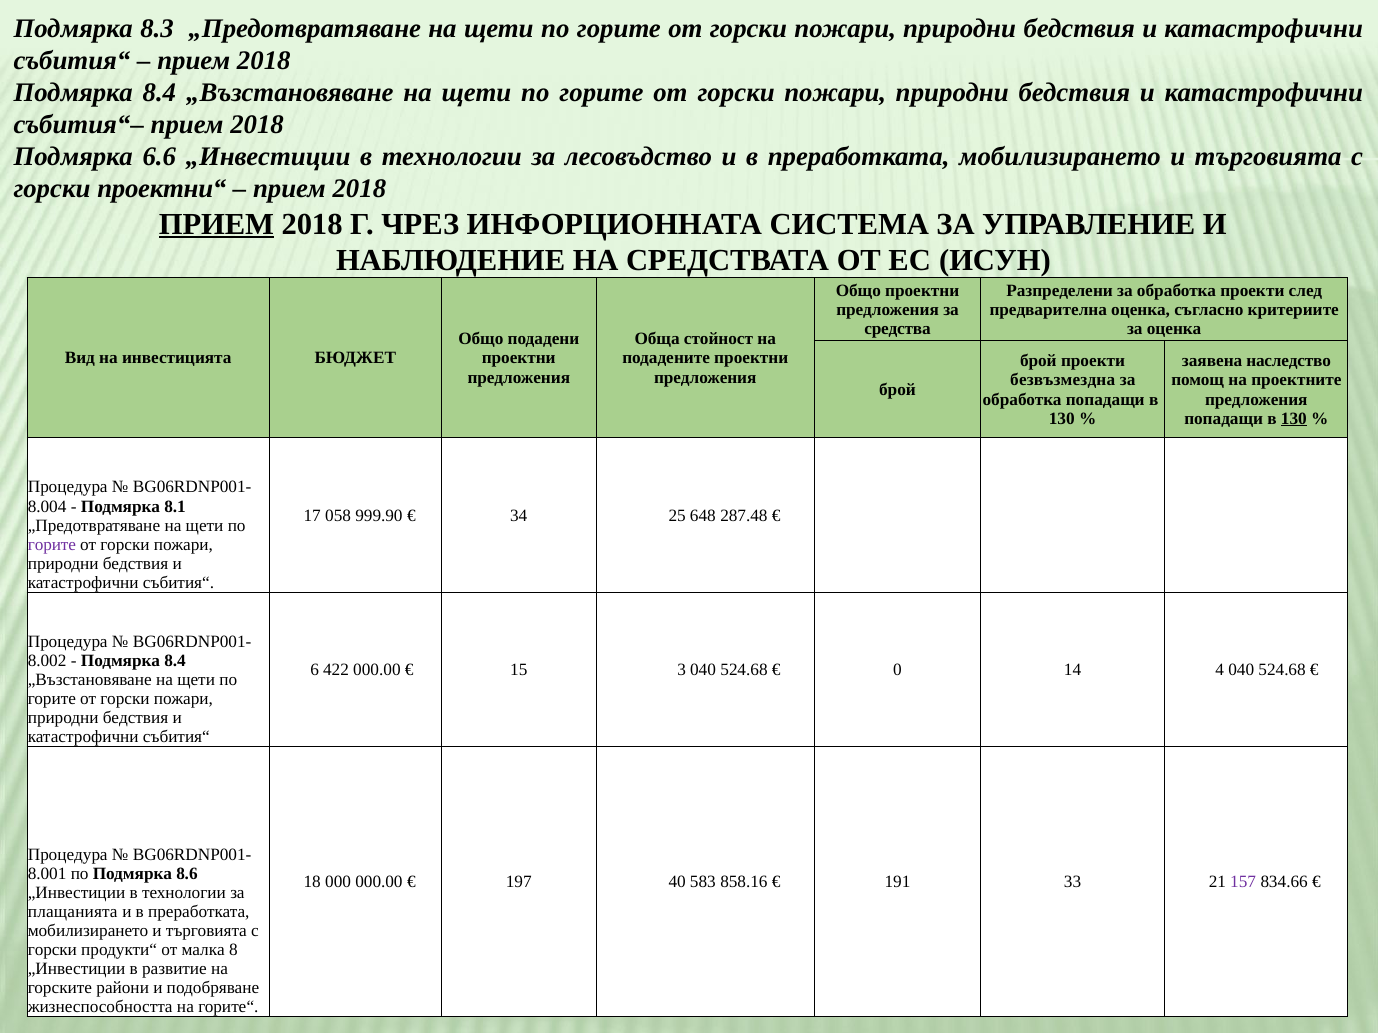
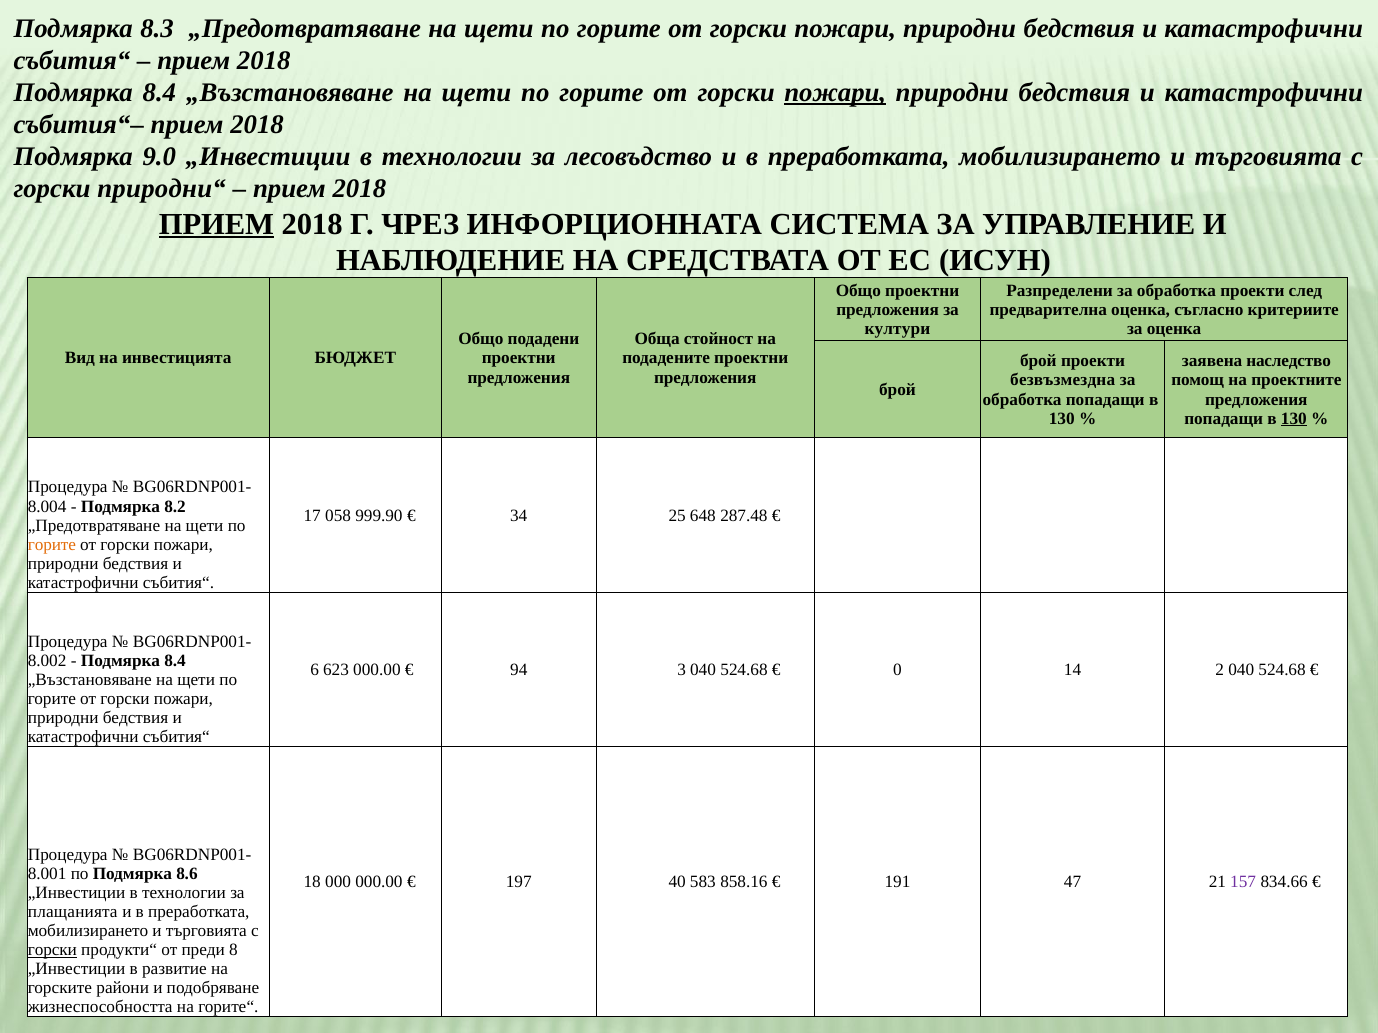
пожари at (835, 93) underline: none -> present
6.6: 6.6 -> 9.0
проектни“: проектни“ -> природни“
средства: средства -> култури
8.1: 8.1 -> 8.2
горите at (52, 545) colour: purple -> orange
422: 422 -> 623
15: 15 -> 94
4: 4 -> 2
33: 33 -> 47
горски at (52, 950) underline: none -> present
малка: малка -> преди
